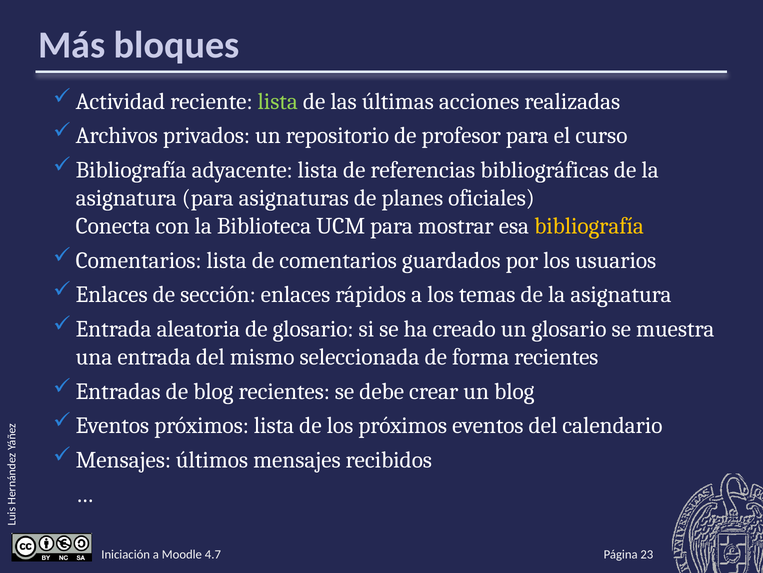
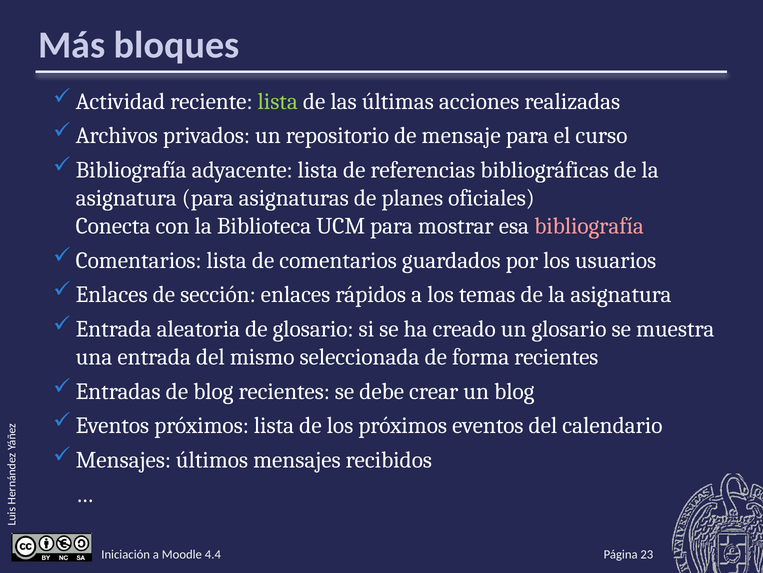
profesor: profesor -> mensaje
bibliografía colour: yellow -> pink
4.7: 4.7 -> 4.4
